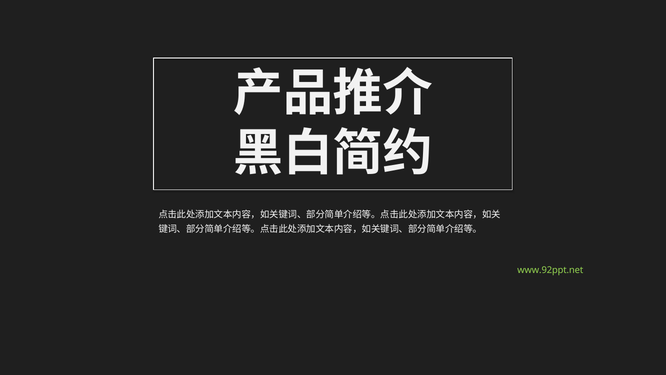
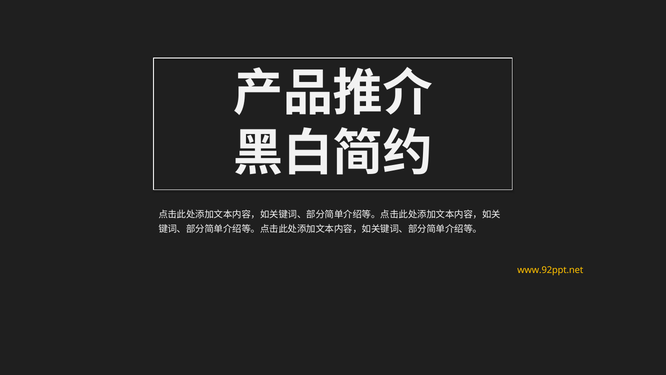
www.92ppt.net colour: light green -> yellow
